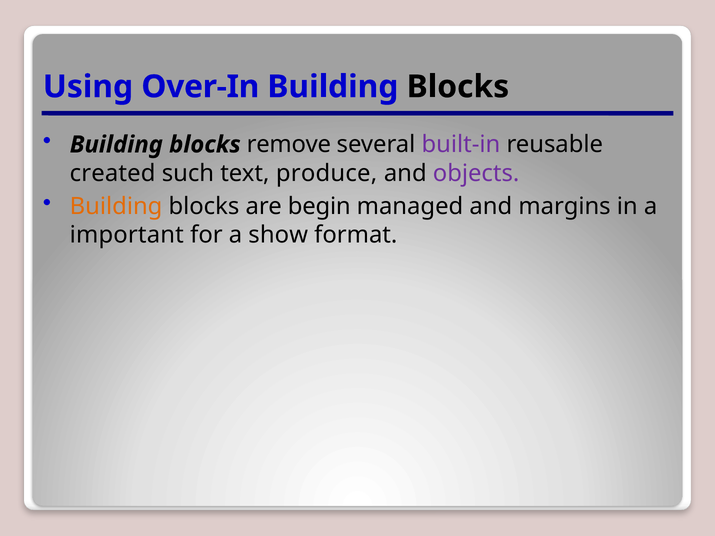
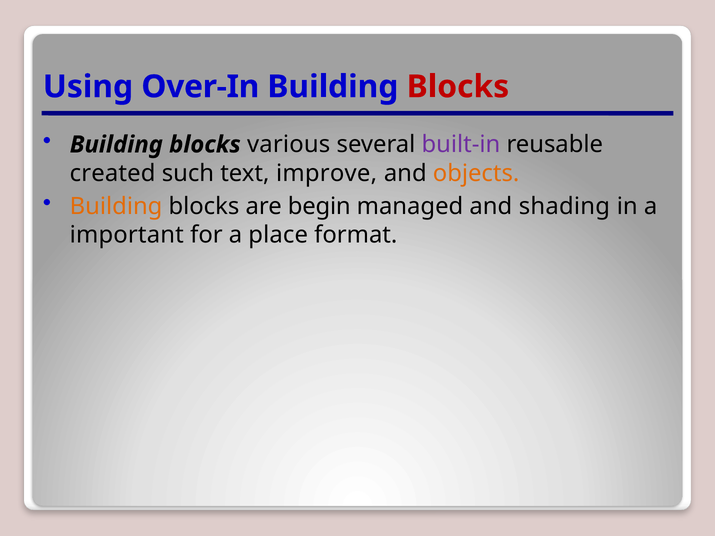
Blocks at (458, 87) colour: black -> red
remove: remove -> various
produce: produce -> improve
objects colour: purple -> orange
margins: margins -> shading
show: show -> place
